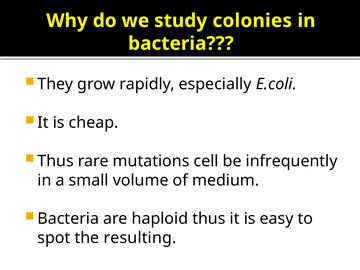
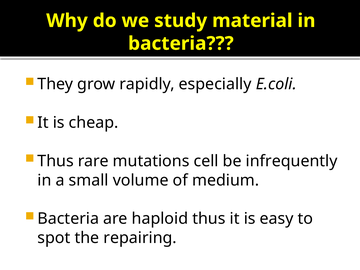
colonies: colonies -> material
resulting: resulting -> repairing
